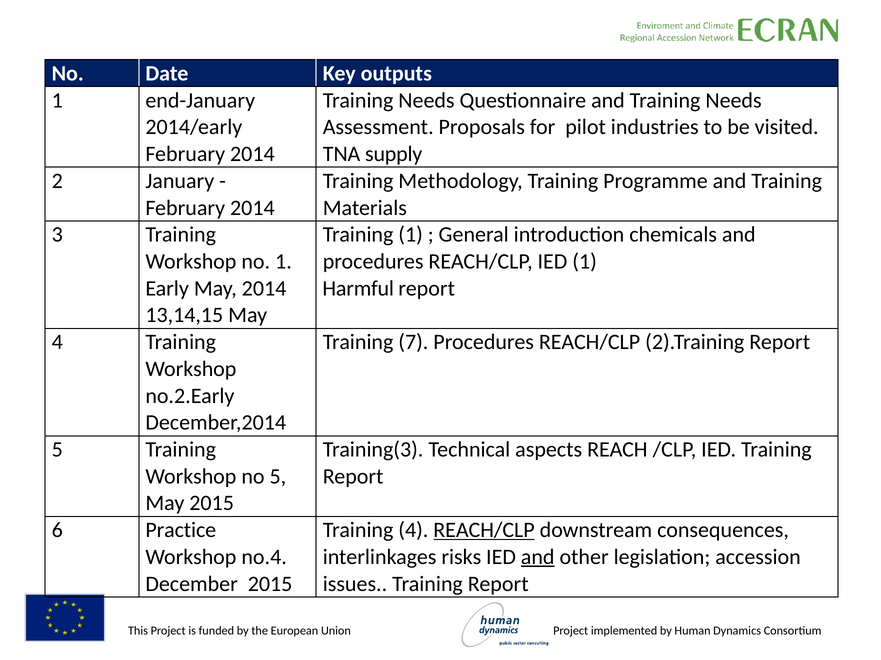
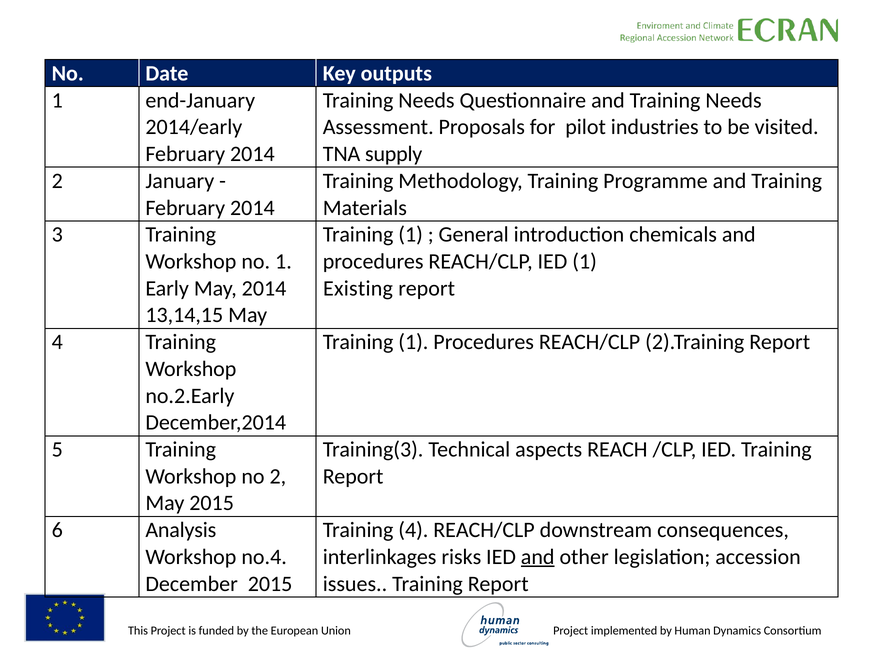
Harmful: Harmful -> Existing
7 at (413, 342): 7 -> 1
no 5: 5 -> 2
Practice: Practice -> Analysis
REACH/CLP at (484, 531) underline: present -> none
